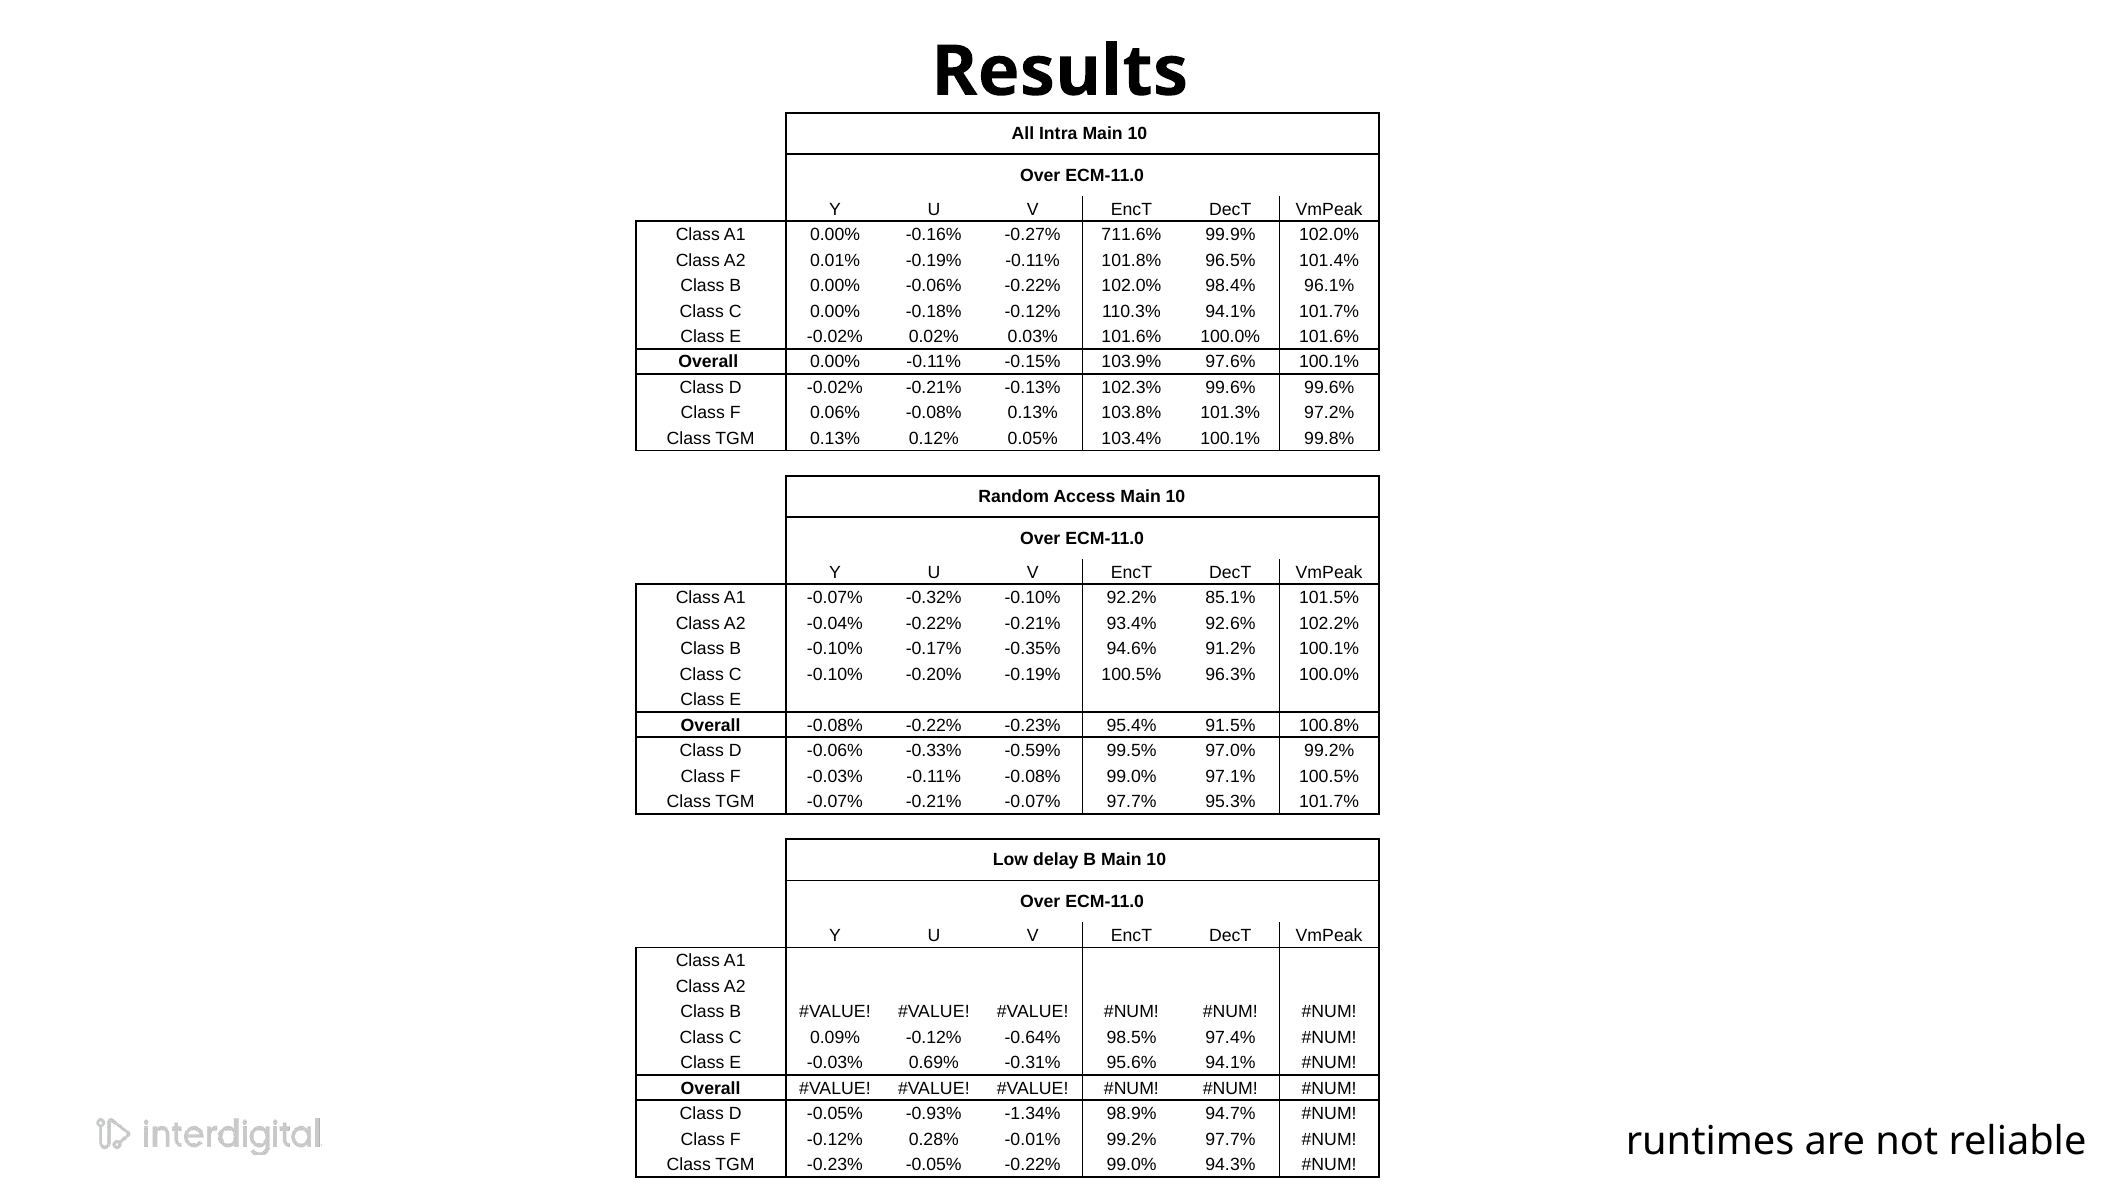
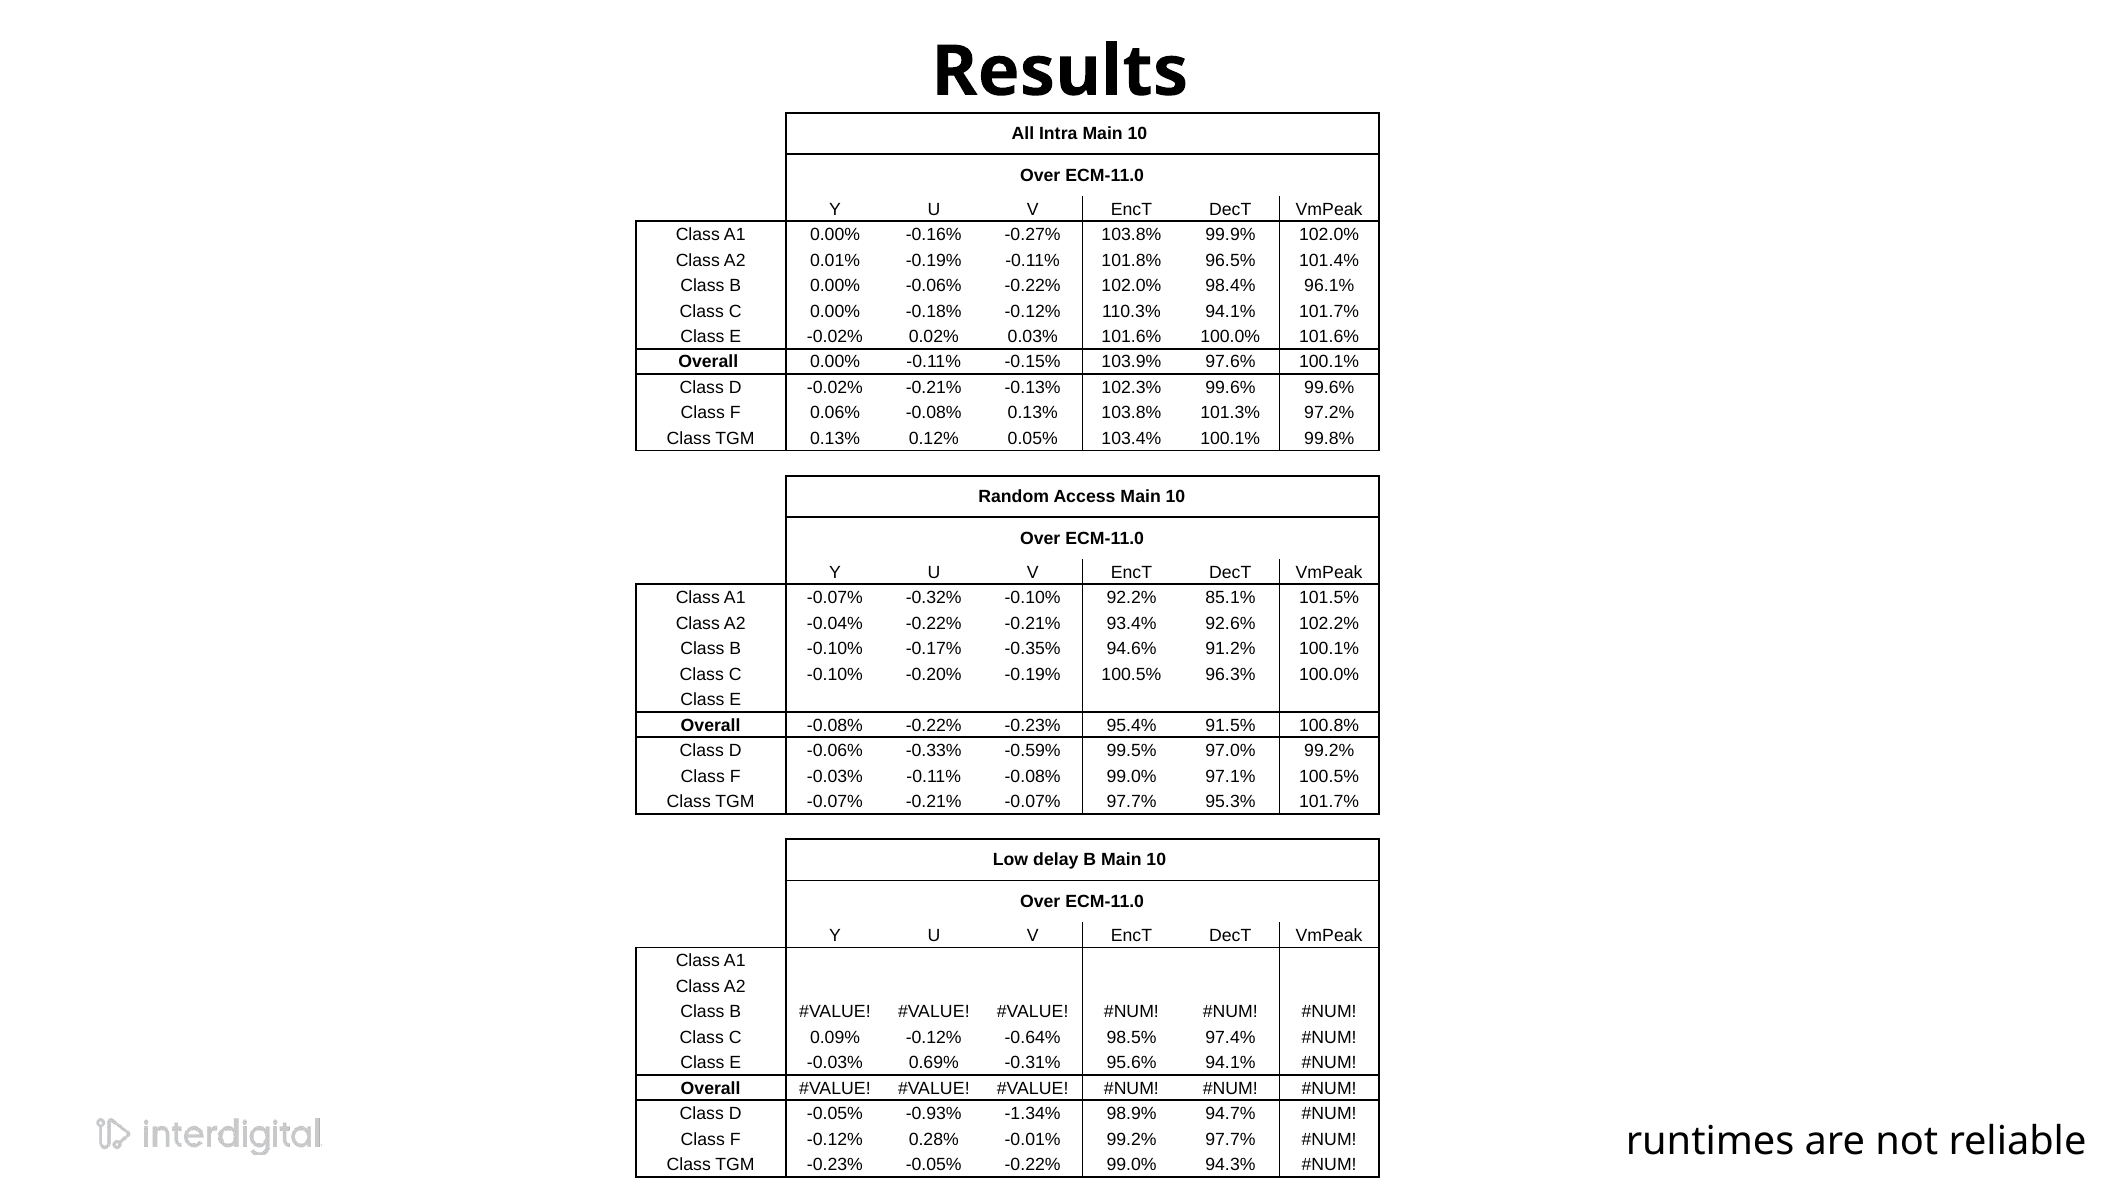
-0.27% 711.6%: 711.6% -> 103.8%
